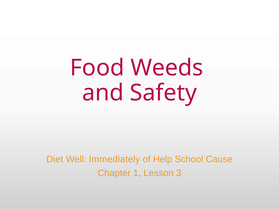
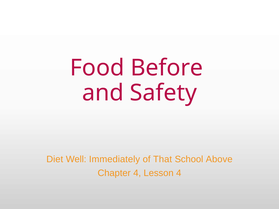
Weeds: Weeds -> Before
Help: Help -> That
Cause: Cause -> Above
Chapter 1: 1 -> 4
Lesson 3: 3 -> 4
